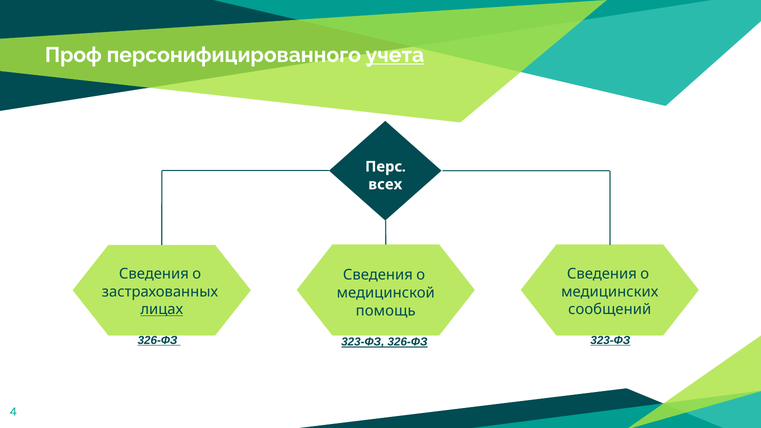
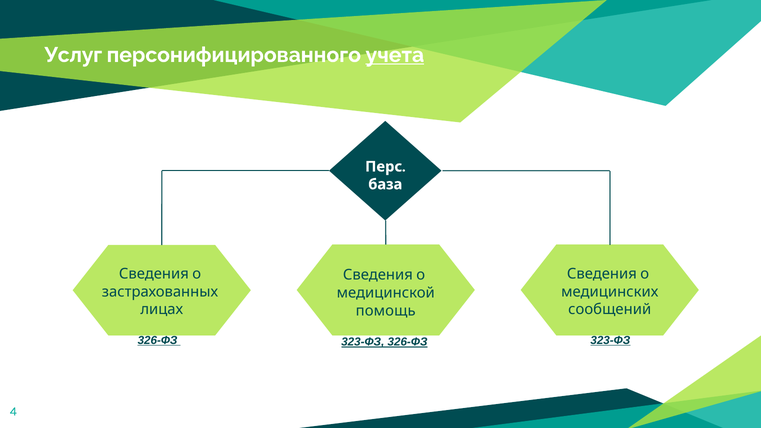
Проф: Проф -> Услуг
всех: всех -> база
лицах underline: present -> none
